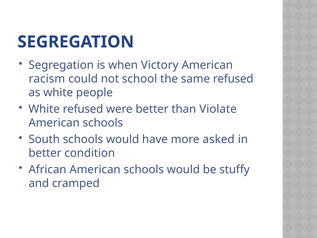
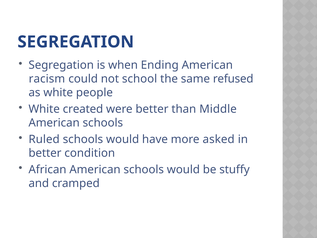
Victory: Victory -> Ending
White refused: refused -> created
Violate: Violate -> Middle
South: South -> Ruled
